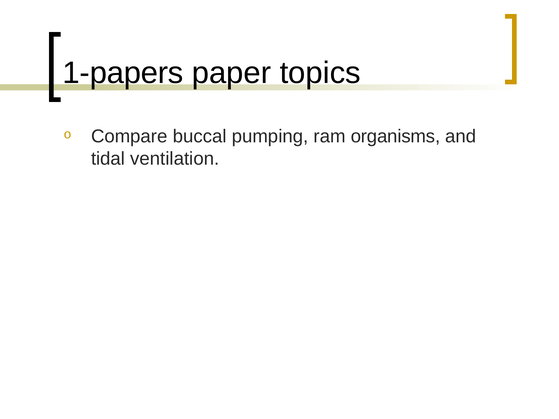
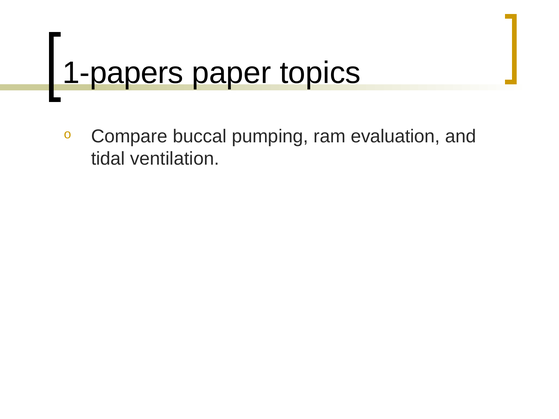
organisms: organisms -> evaluation
